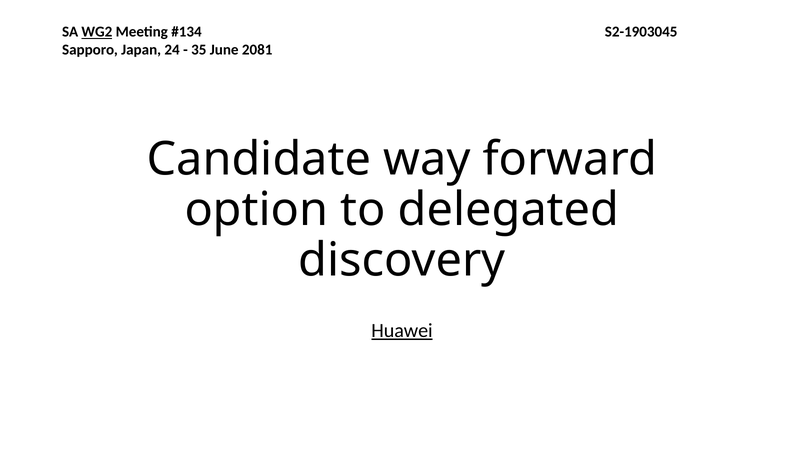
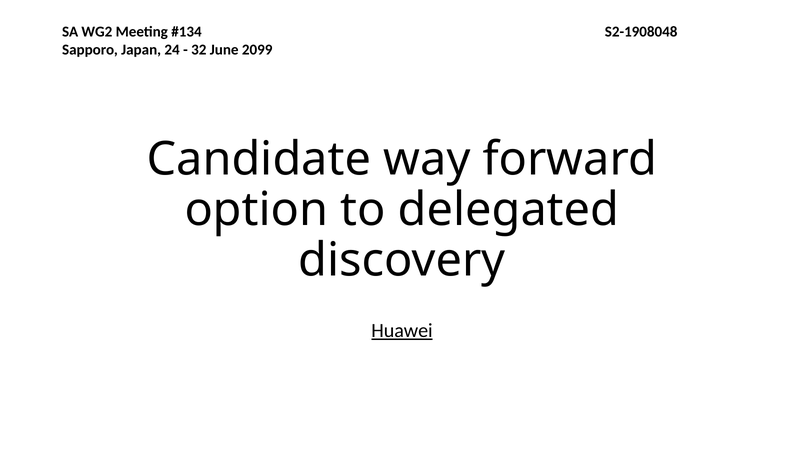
WG2 underline: present -> none
S2-1903045: S2-1903045 -> S2-1908048
35: 35 -> 32
2081: 2081 -> 2099
